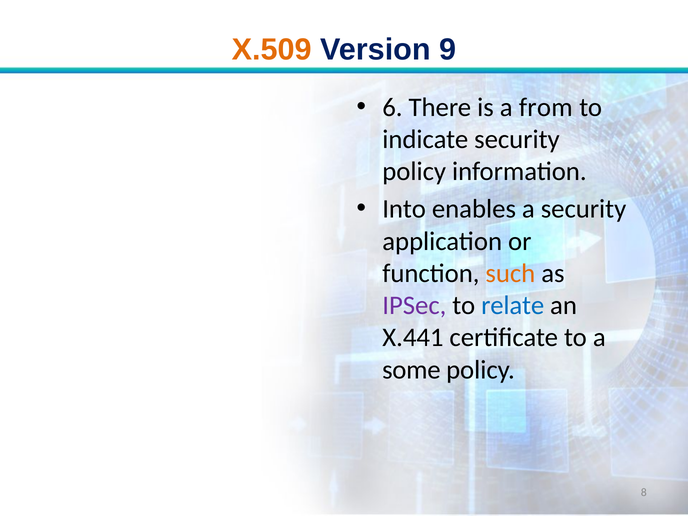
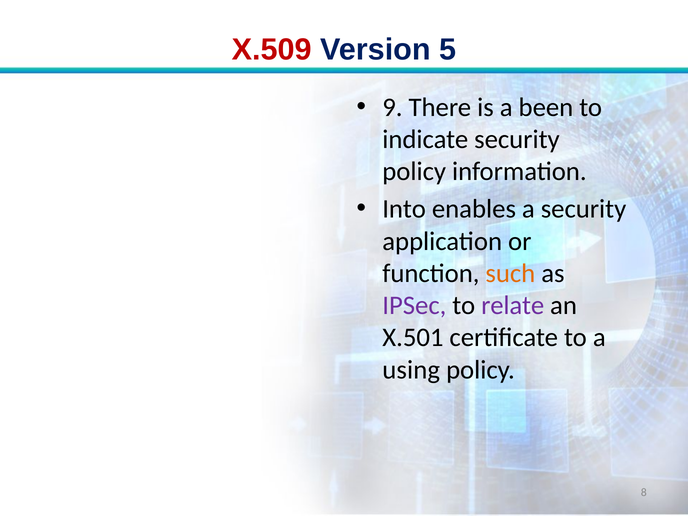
X.509 colour: orange -> red
9: 9 -> 5
6: 6 -> 9
from: from -> been
relate colour: blue -> purple
X.441: X.441 -> X.501
some: some -> using
